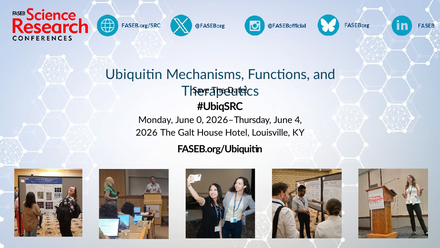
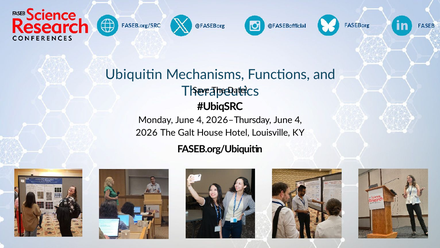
Monday June 0: 0 -> 4
